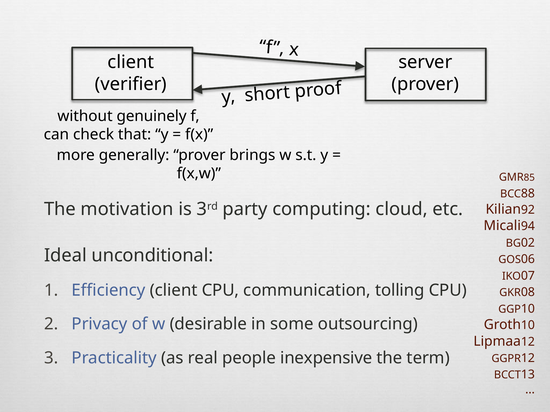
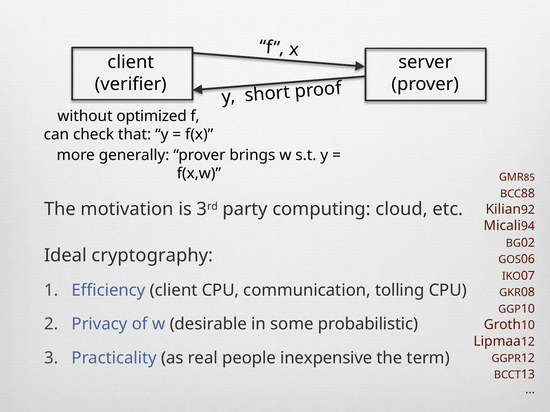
genuinely: genuinely -> optimized
unconditional: unconditional -> cryptography
outsourcing: outsourcing -> probabilistic
